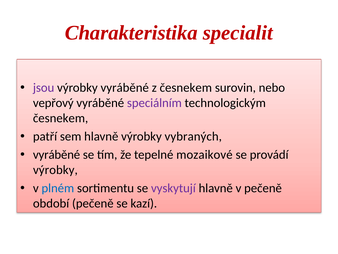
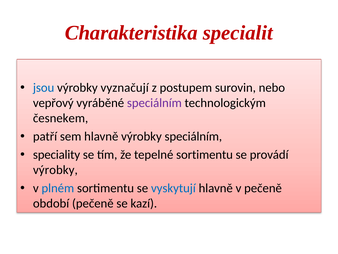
jsou colour: purple -> blue
výrobky vyráběné: vyráběné -> vyznačují
z česnekem: česnekem -> postupem
výrobky vybraných: vybraných -> speciálním
vyráběné at (57, 154): vyráběné -> speciality
tepelné mozaikové: mozaikové -> sortimentu
vyskytují colour: purple -> blue
